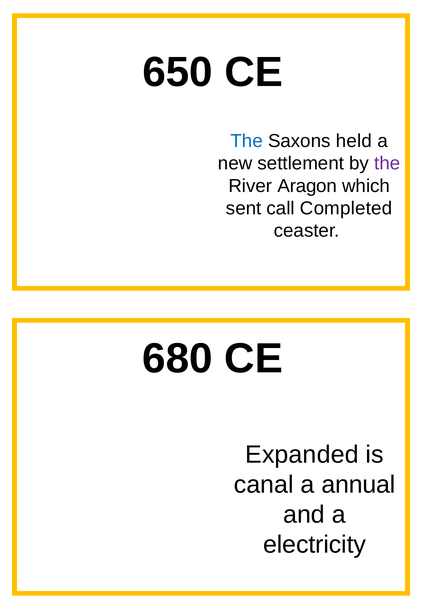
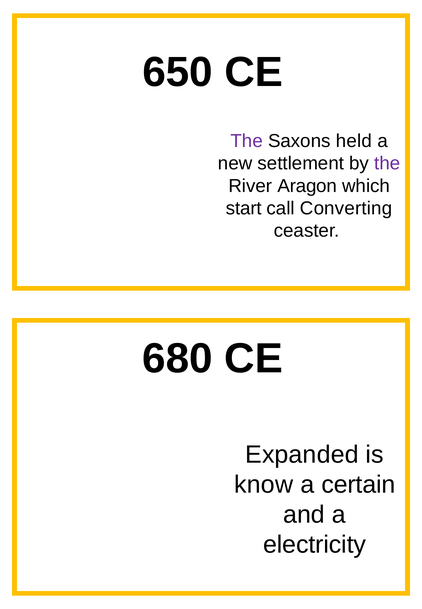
The at (247, 141) colour: blue -> purple
sent: sent -> start
Completed: Completed -> Converting
canal: canal -> know
annual: annual -> certain
